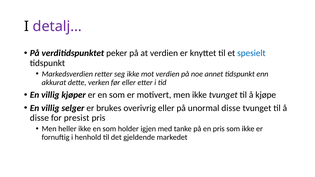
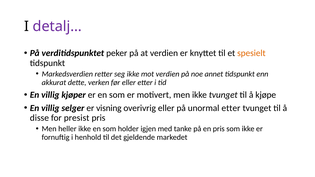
spesielt colour: blue -> orange
brukes: brukes -> visning
unormal disse: disse -> etter
